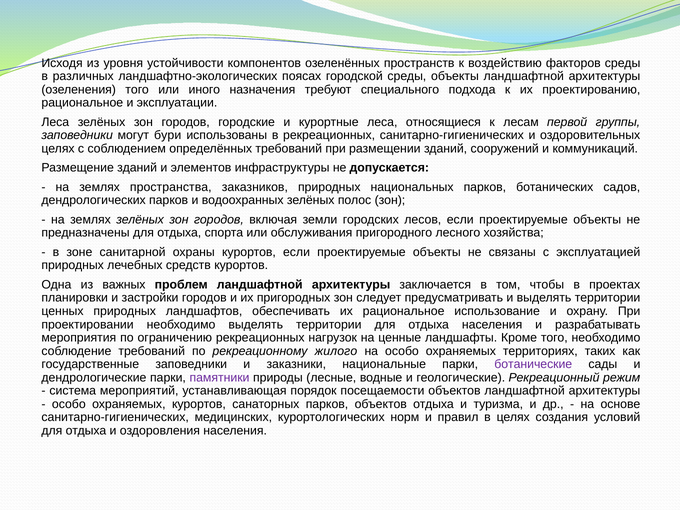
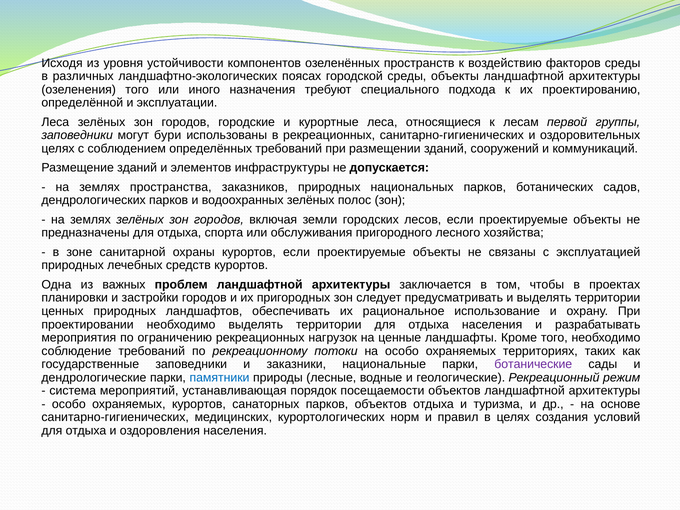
рациональное at (82, 103): рациональное -> определённой
жилого: жилого -> потоки
памятники colour: purple -> blue
